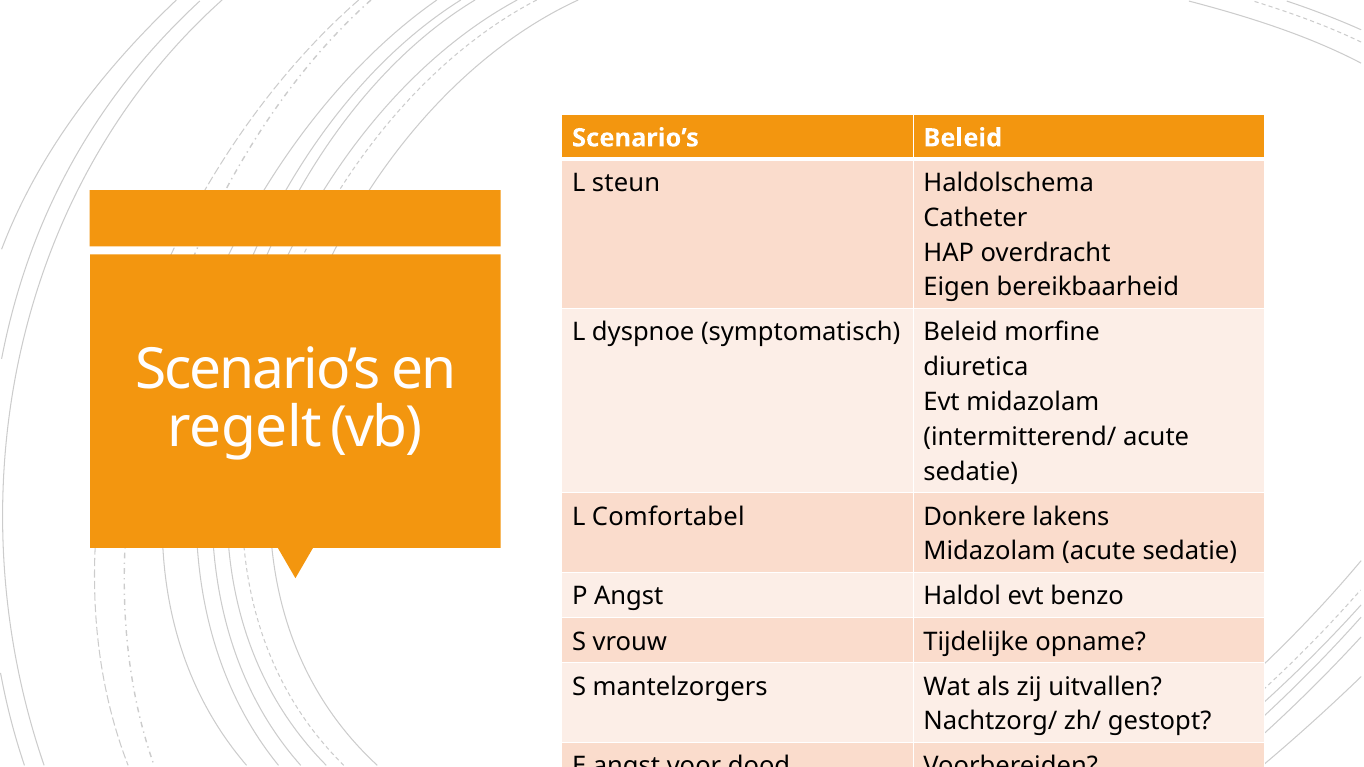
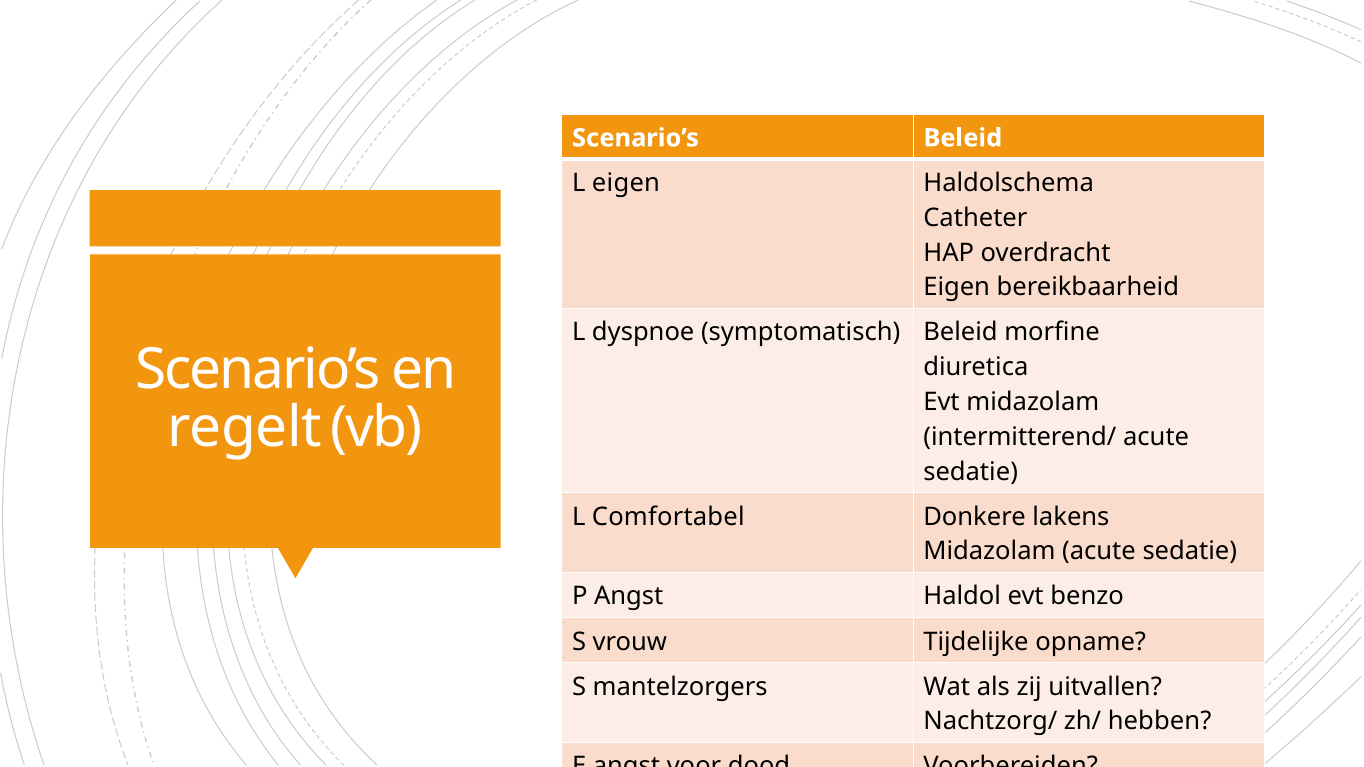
L steun: steun -> eigen
gestopt: gestopt -> hebben
